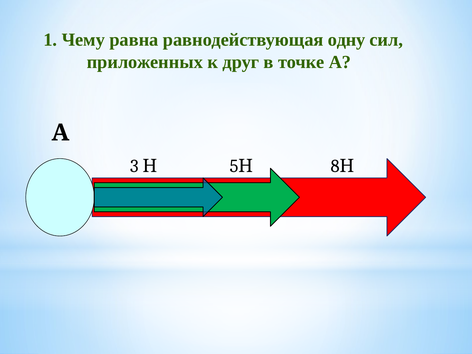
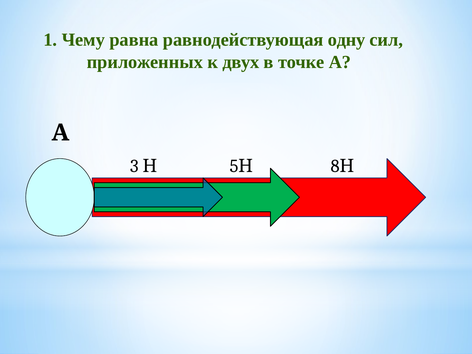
друг: друг -> двух
